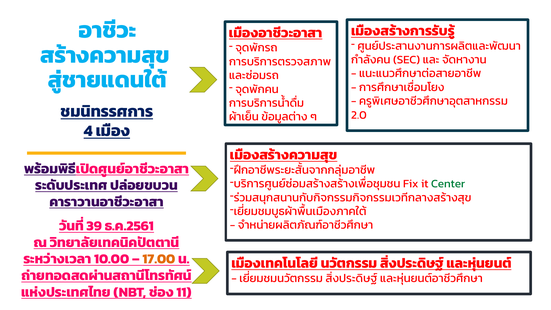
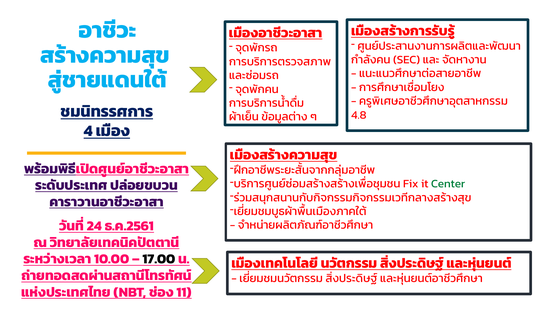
2.0: 2.0 -> 4.8
39: 39 -> 24
17.00 colour: orange -> black
